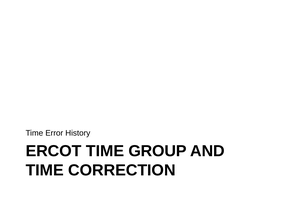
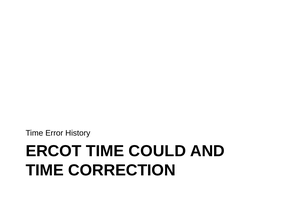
GROUP: GROUP -> COULD
